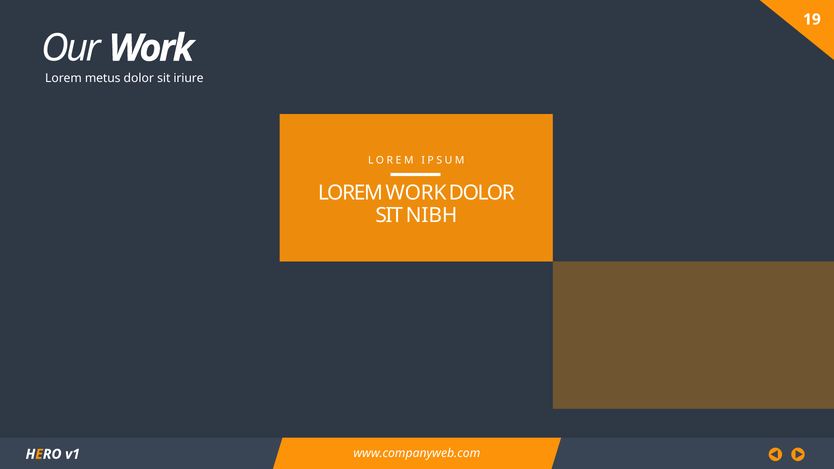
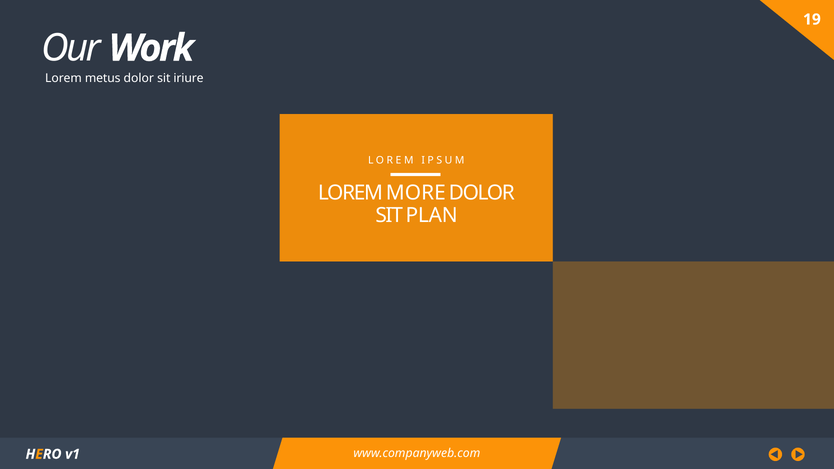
LOREM WORK: WORK -> MORE
NIBH: NIBH -> PLAN
